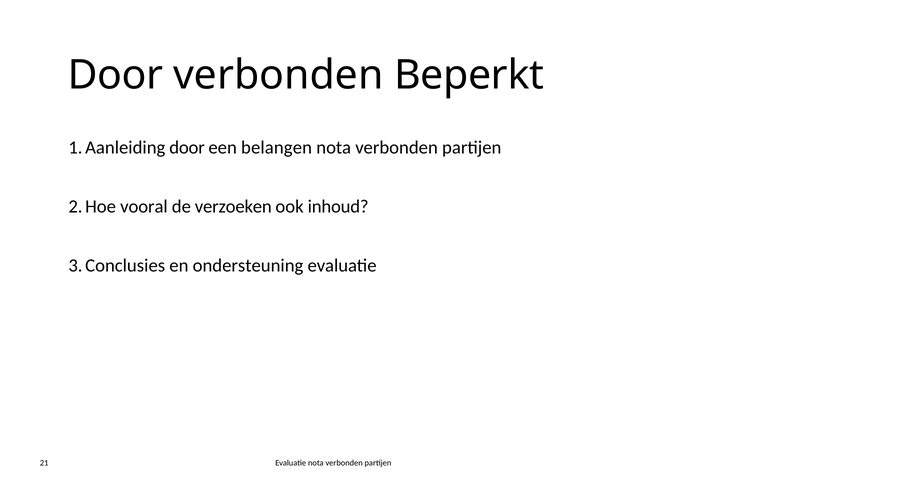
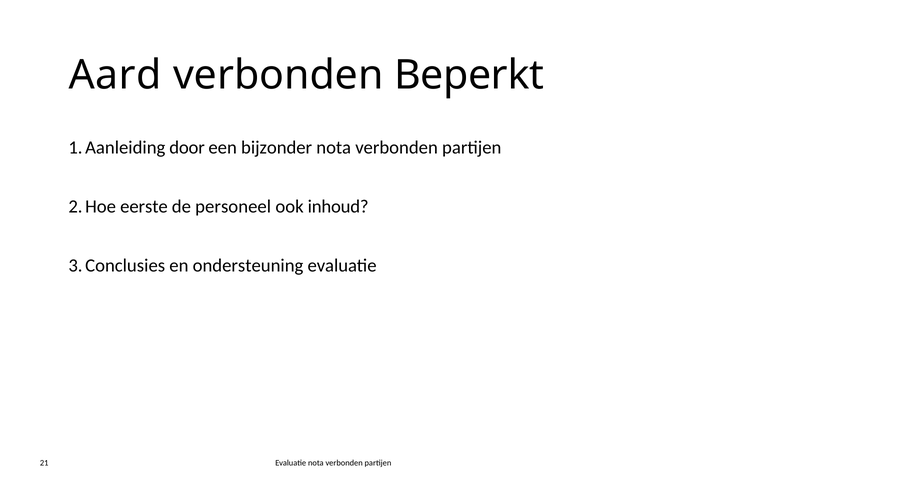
Door at (116, 75): Door -> Aard
belangen: belangen -> bijzonder
vooral: vooral -> eerste
verzoeken: verzoeken -> personeel
